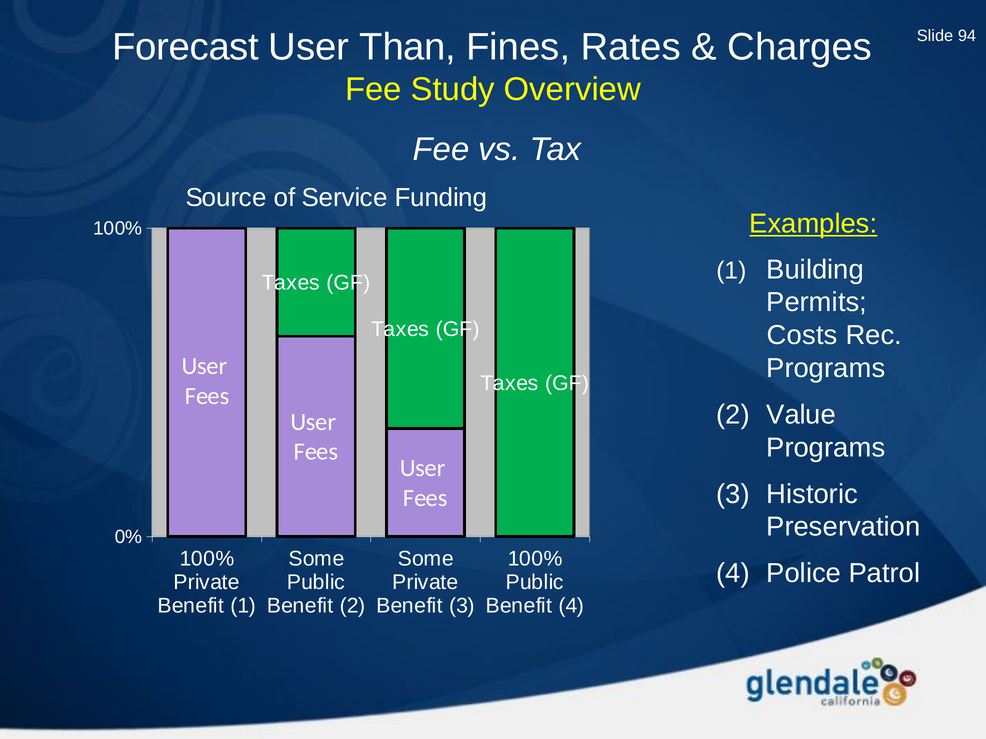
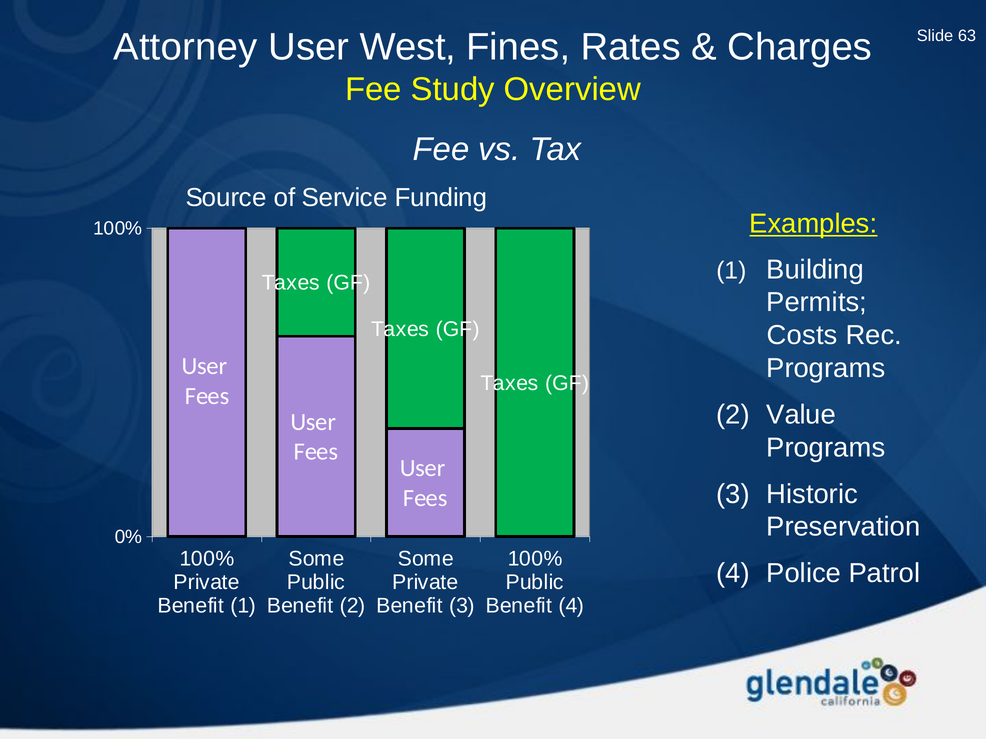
94: 94 -> 63
Forecast: Forecast -> Attorney
Than: Than -> West
